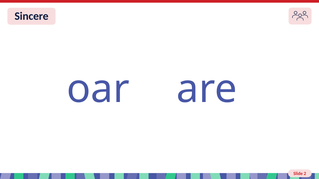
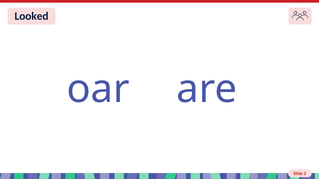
Sincere: Sincere -> Looked
